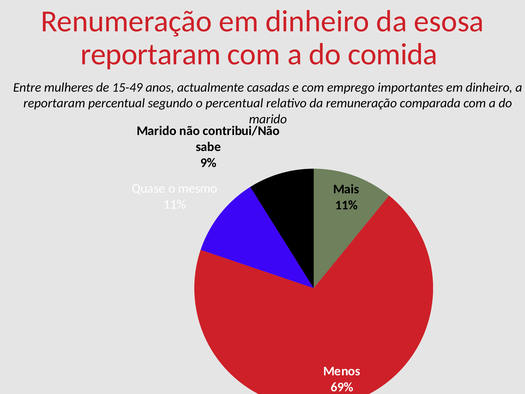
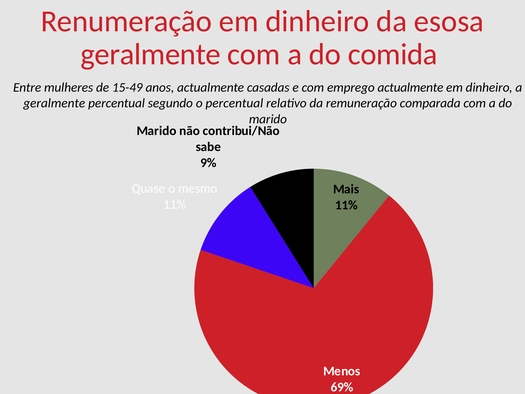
reportaram at (151, 54): reportaram -> geralmente
emprego importantes: importantes -> actualmente
reportaram at (54, 103): reportaram -> geralmente
